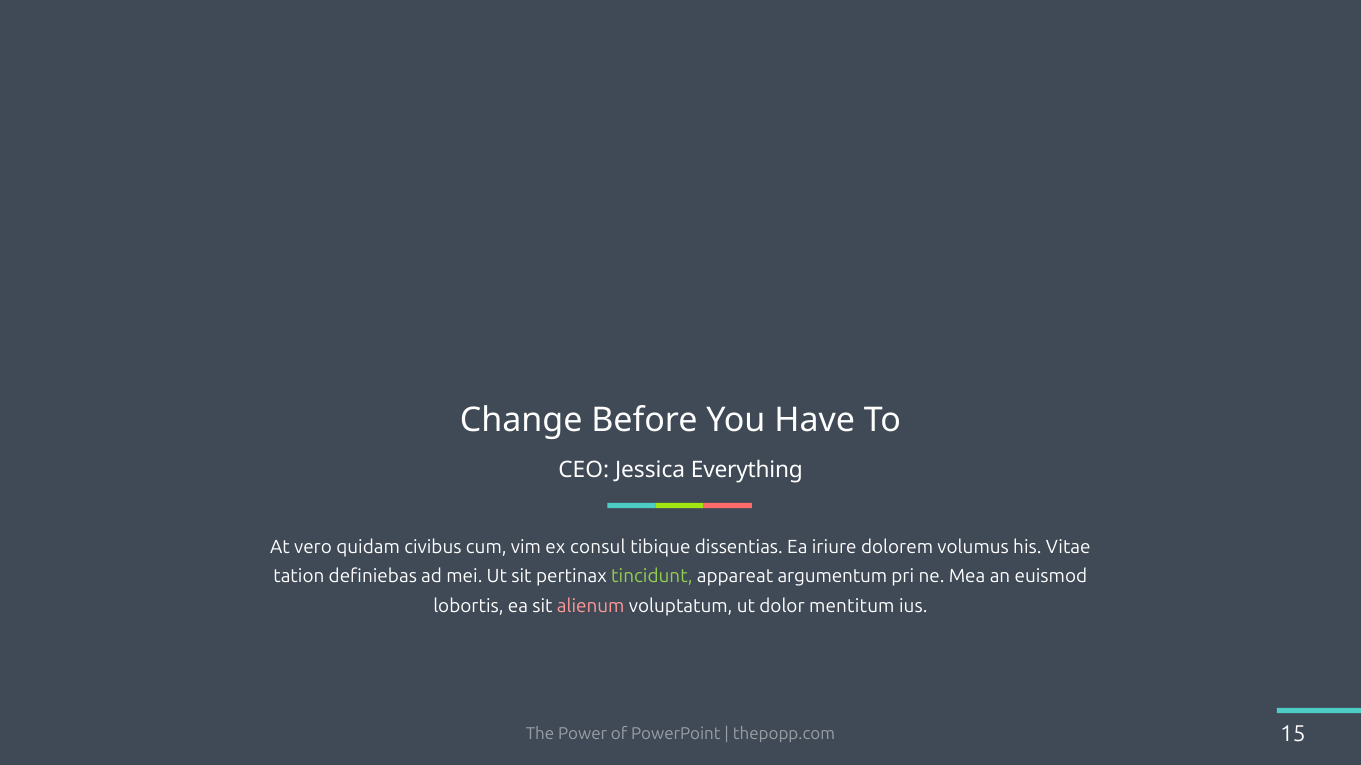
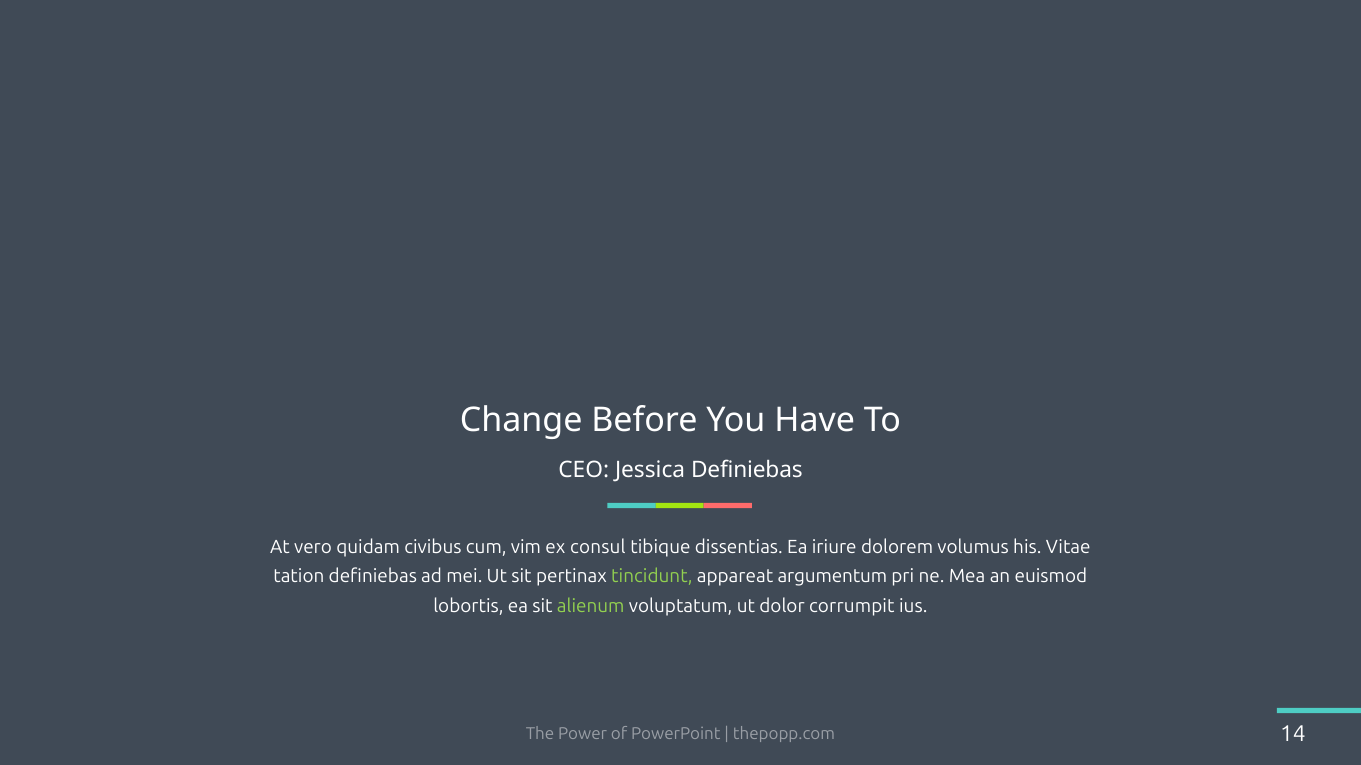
Jessica Everything: Everything -> Definiebas
alienum colour: pink -> light green
mentitum: mentitum -> corrumpit
15: 15 -> 14
